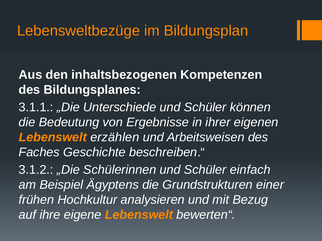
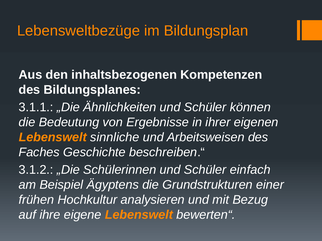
Unterschiede: Unterschiede -> Ähnlichkeiten
erzählen: erzählen -> sinnliche
